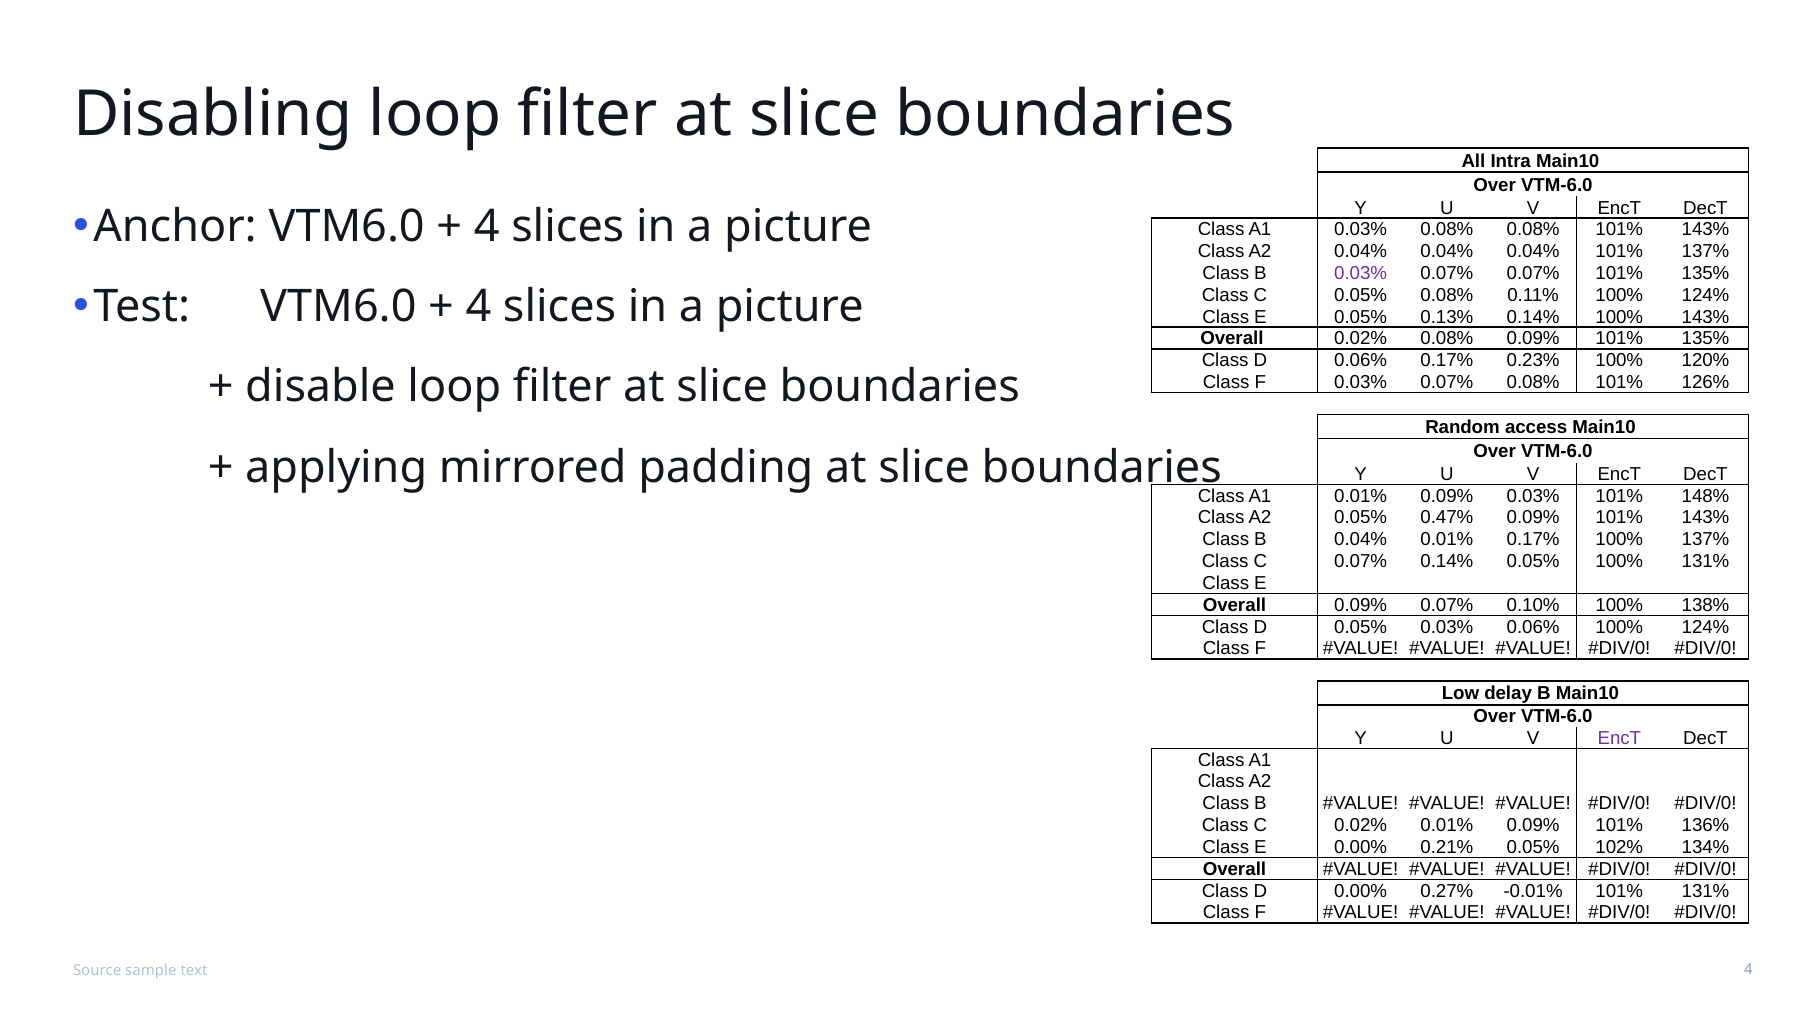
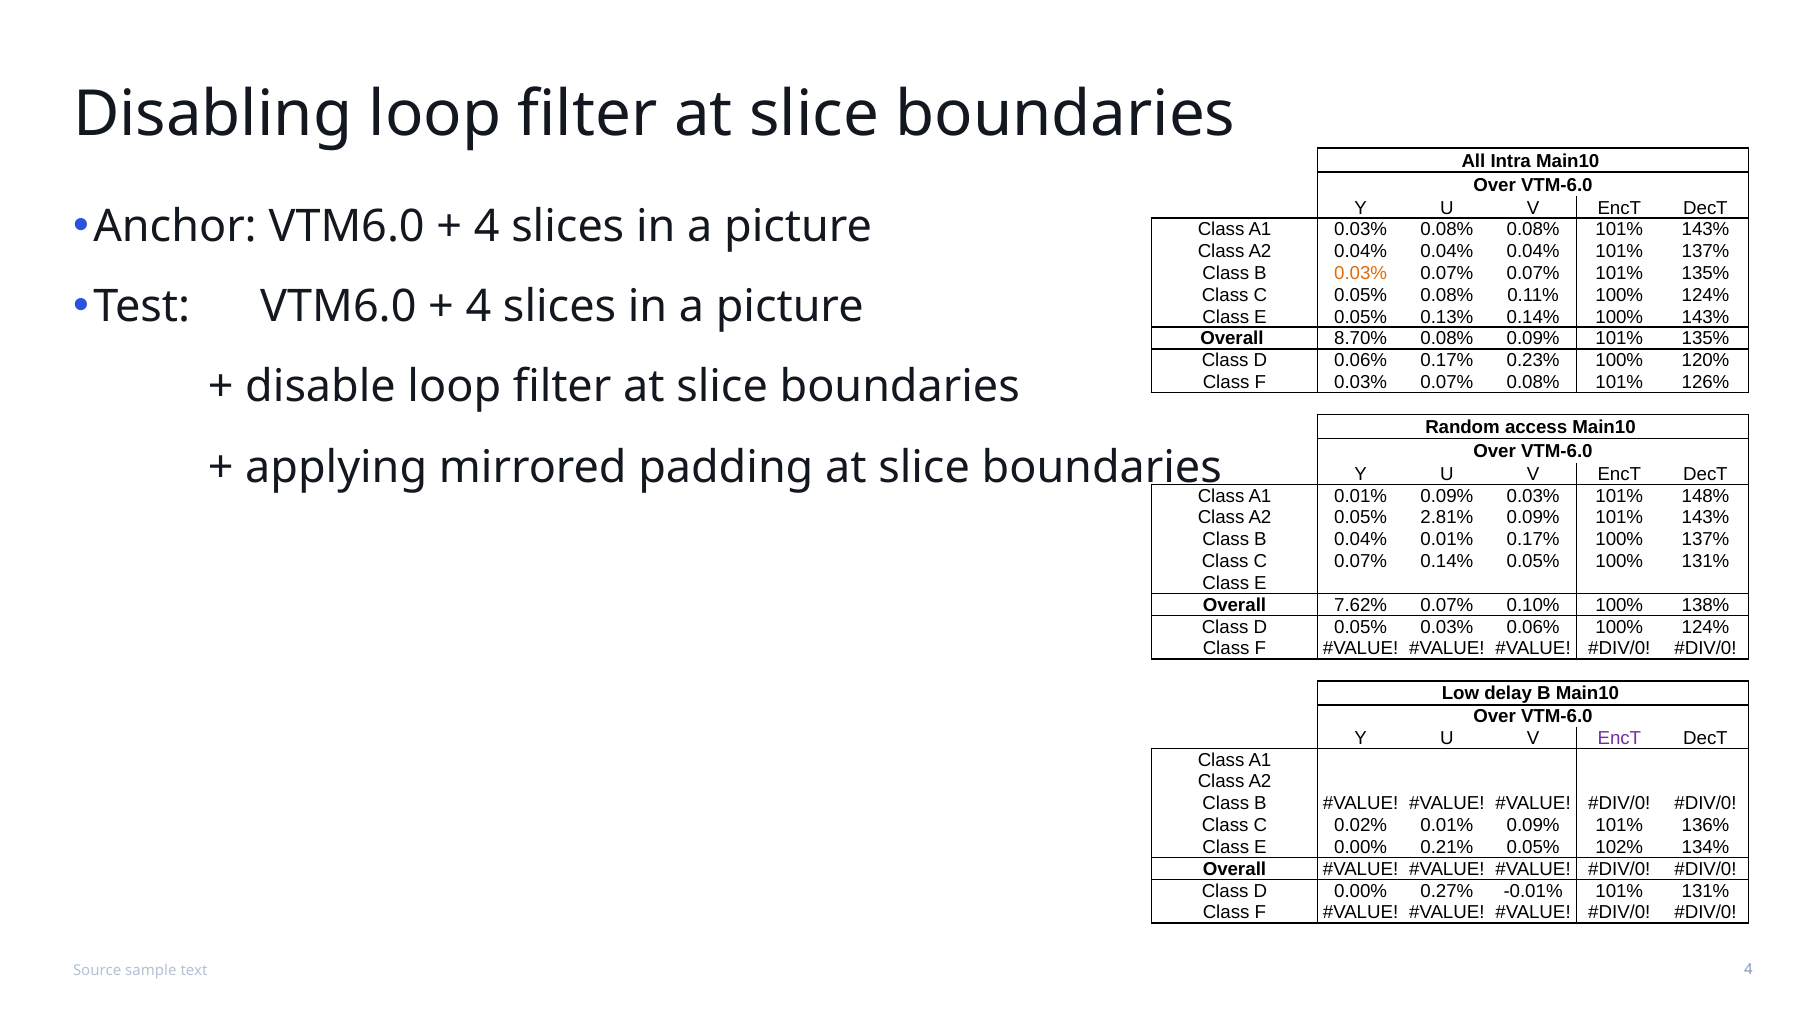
0.03% at (1361, 273) colour: purple -> orange
Overall 0.02%: 0.02% -> 8.70%
0.47%: 0.47% -> 2.81%
Overall 0.09%: 0.09% -> 7.62%
